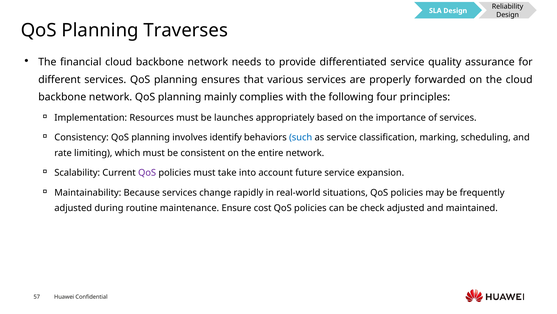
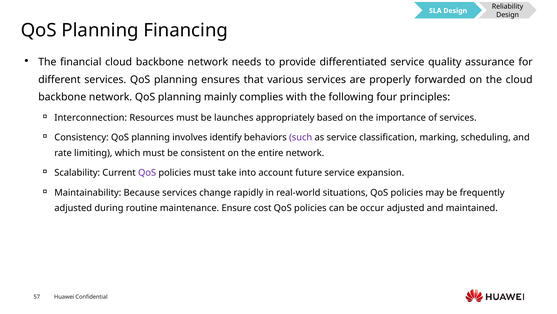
Traverses: Traverses -> Financing
Implementation: Implementation -> Interconnection
such colour: blue -> purple
check: check -> occur
